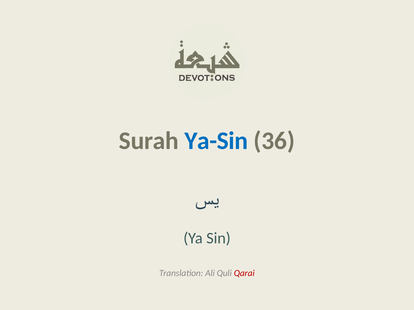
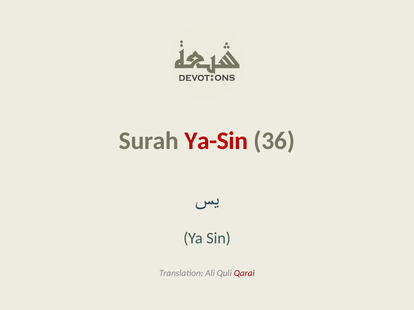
Ya-Sin colour: blue -> red
